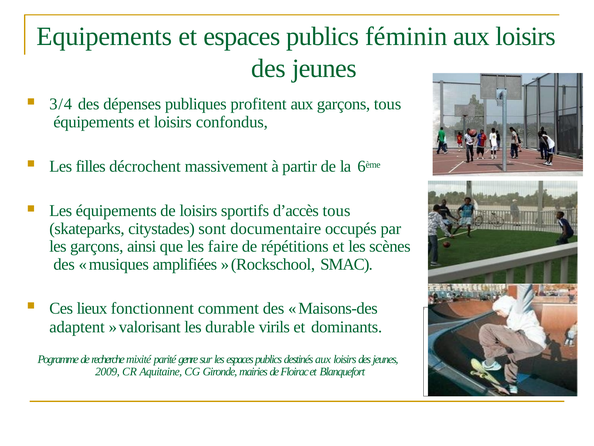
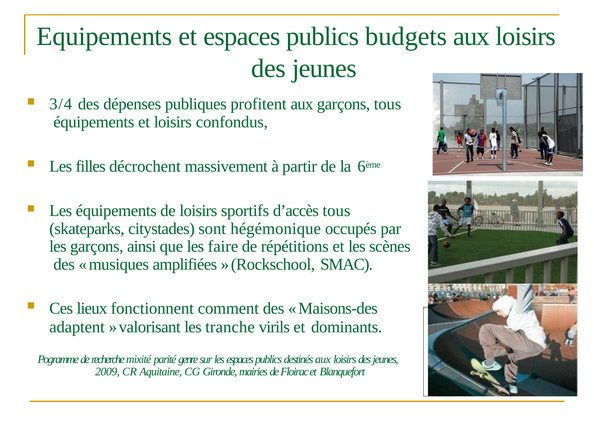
féminin: féminin -> budgets
documentaire: documentaire -> hégémonique
durable: durable -> tranche
